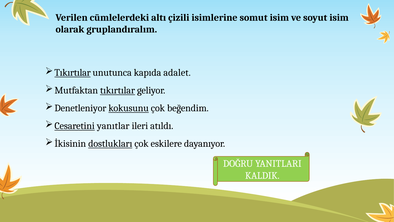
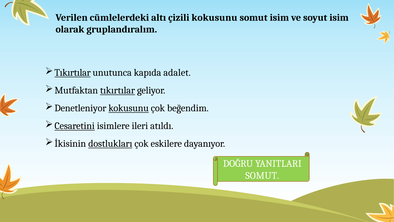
çizili isimlerine: isimlerine -> kokusunu
yanıtlar: yanıtlar -> isimlere
KALDIK at (262, 175): KALDIK -> SOMUT
